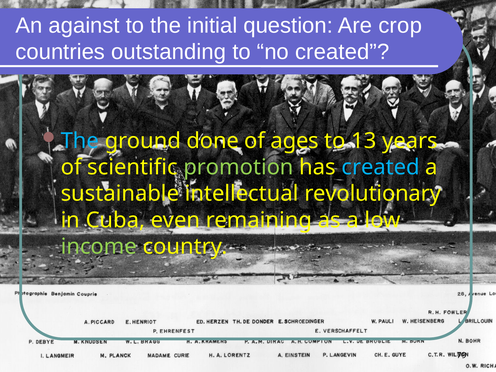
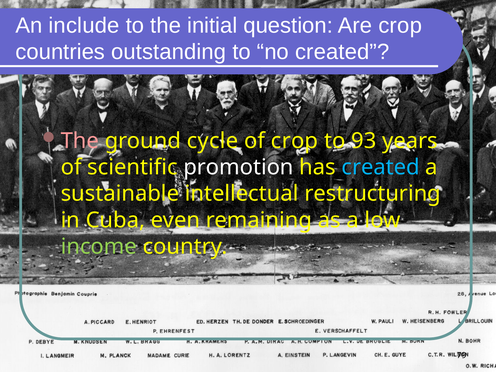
against: against -> include
The at (80, 141) colour: light blue -> pink
done: done -> cycle
of ages: ages -> crop
13: 13 -> 93
promotion colour: light green -> white
revolutionary: revolutionary -> restructuring
